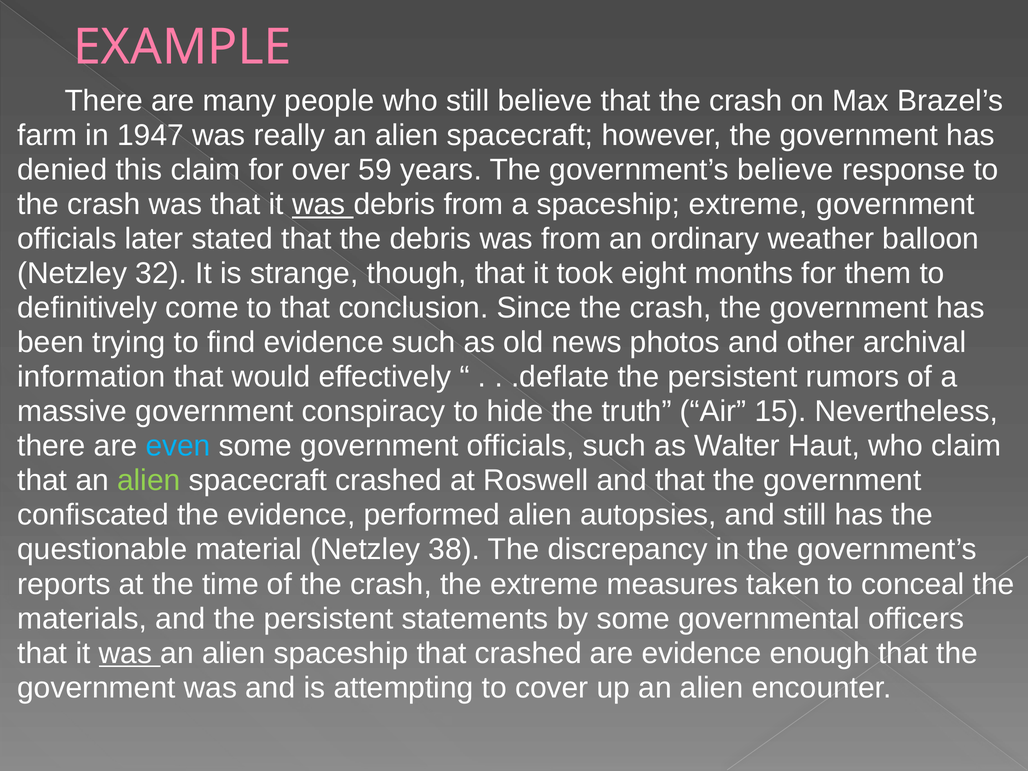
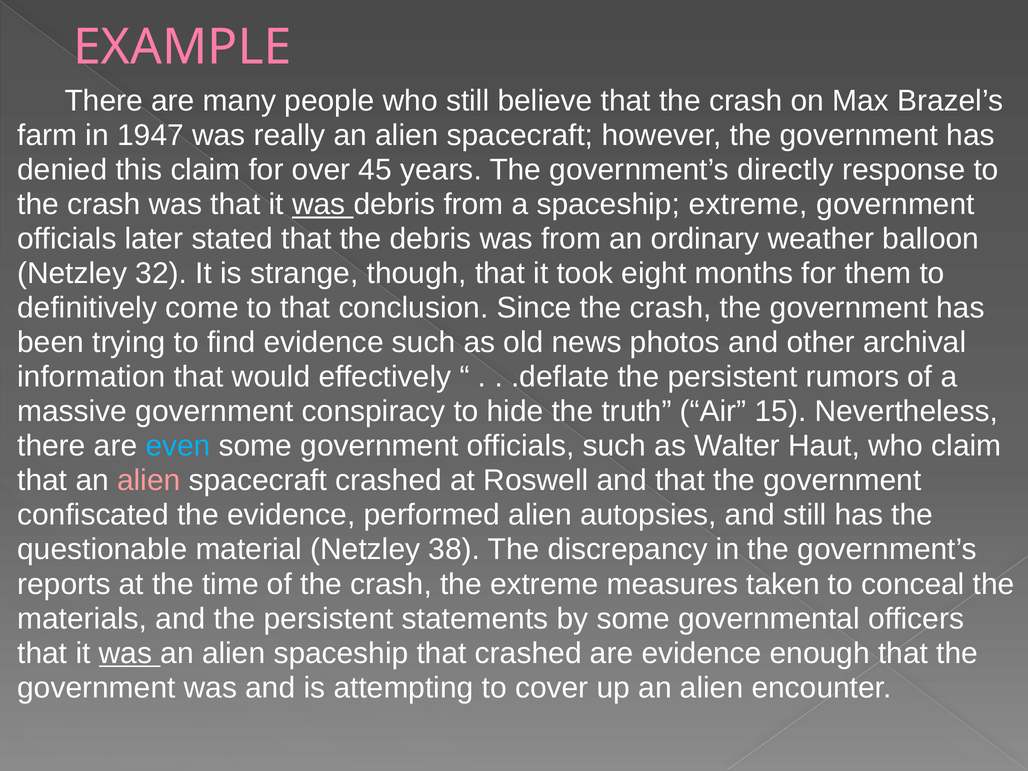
59: 59 -> 45
government’s believe: believe -> directly
alien at (149, 481) colour: light green -> pink
